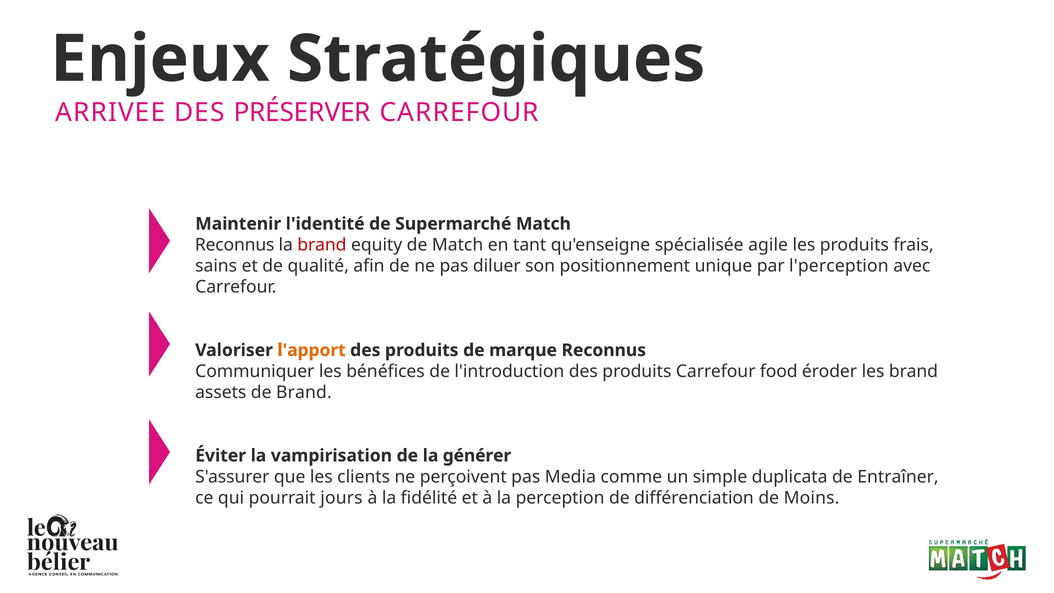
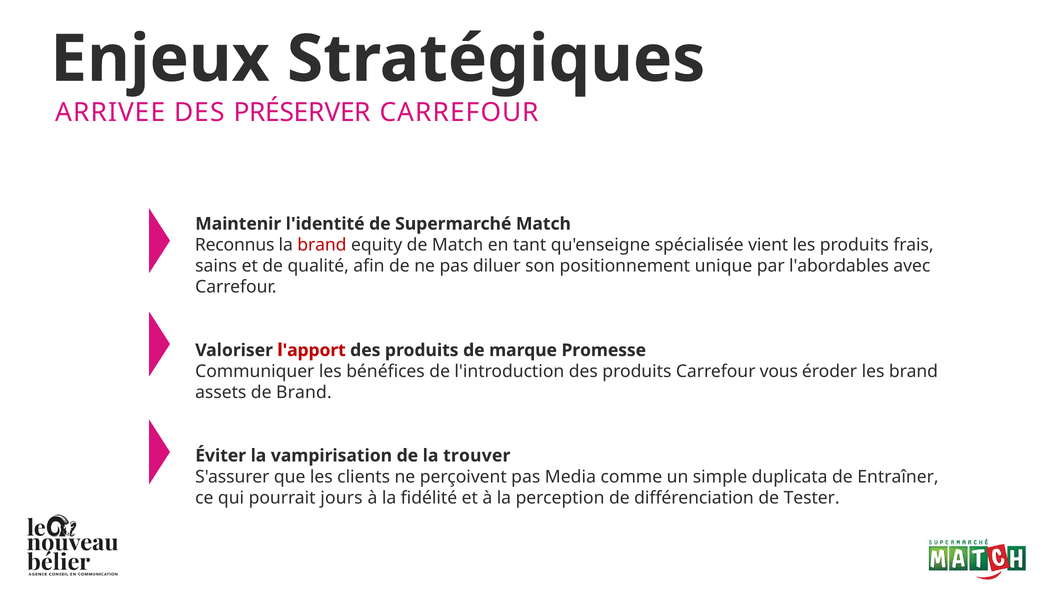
agile: agile -> vient
l'perception: l'perception -> l'abordables
l'apport colour: orange -> red
marque Reconnus: Reconnus -> Promesse
food: food -> vous
générer: générer -> trouver
Moins: Moins -> Tester
